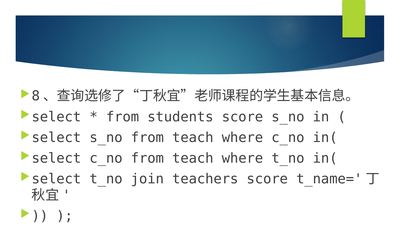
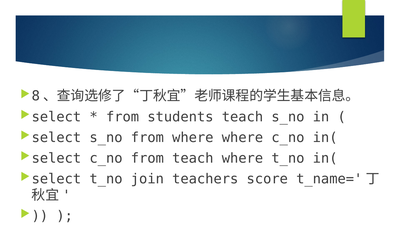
students score: score -> teach
s_no from teach: teach -> where
